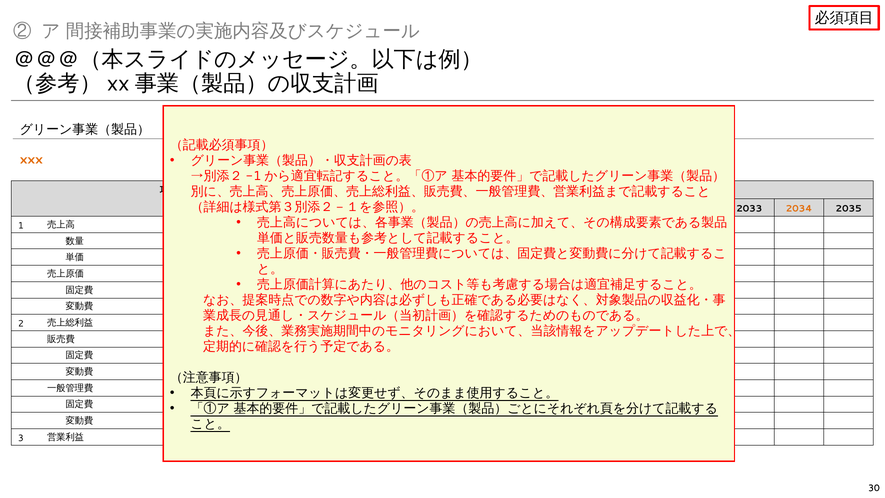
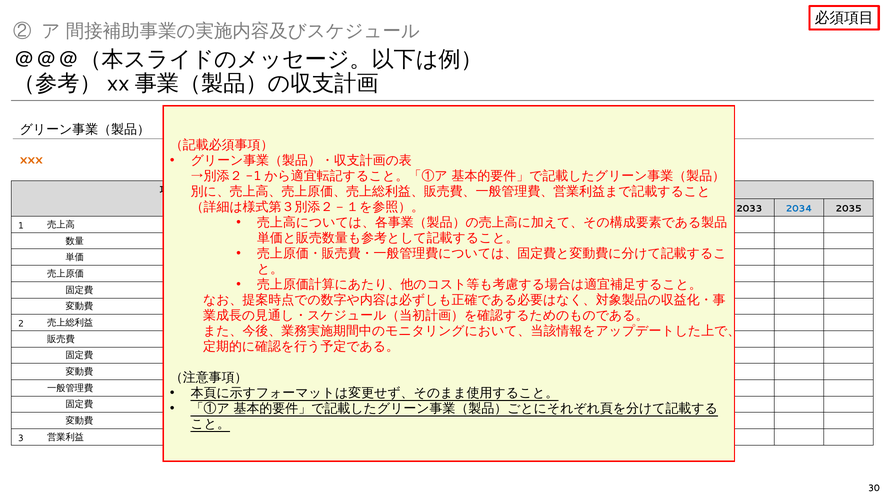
2034 colour: orange -> blue
